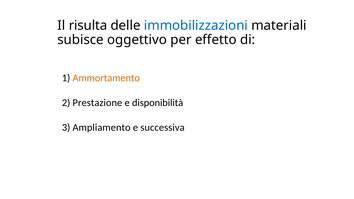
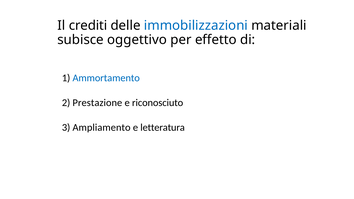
risulta: risulta -> crediti
Ammortamento colour: orange -> blue
disponibilità: disponibilità -> riconosciuto
successiva: successiva -> letteratura
